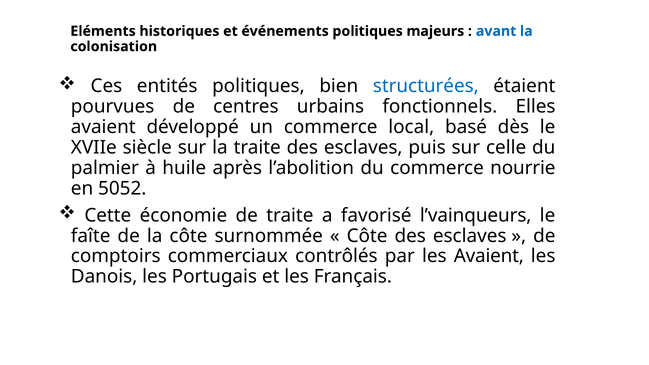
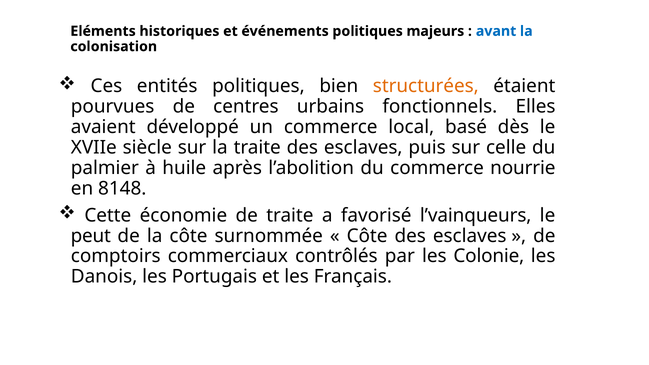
structurées colour: blue -> orange
5052: 5052 -> 8148
faîte: faîte -> peut
les Avaient: Avaient -> Colonie
